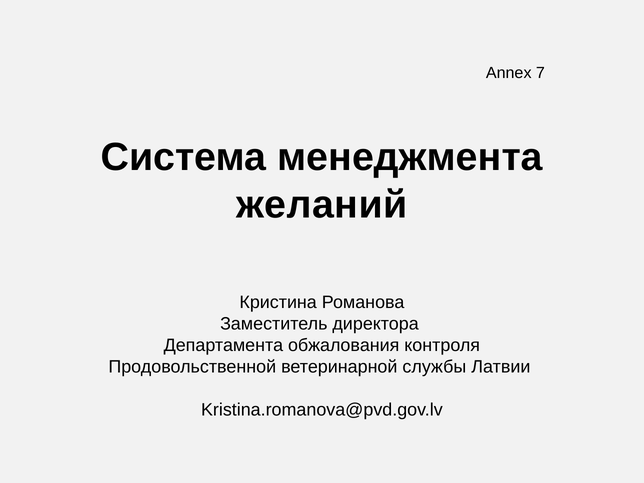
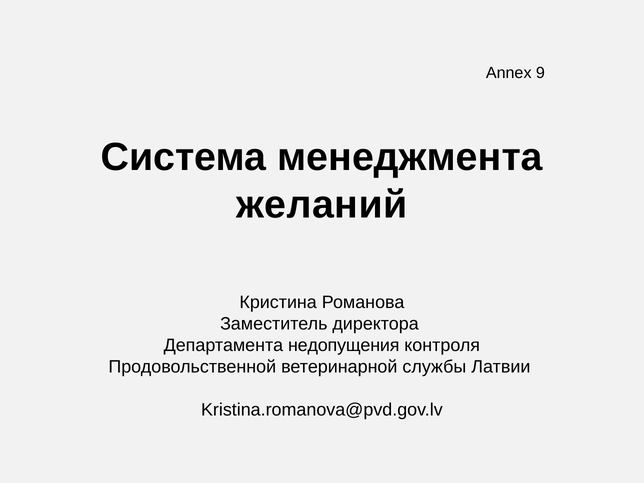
7: 7 -> 9
обжалования: обжалования -> недопущения
